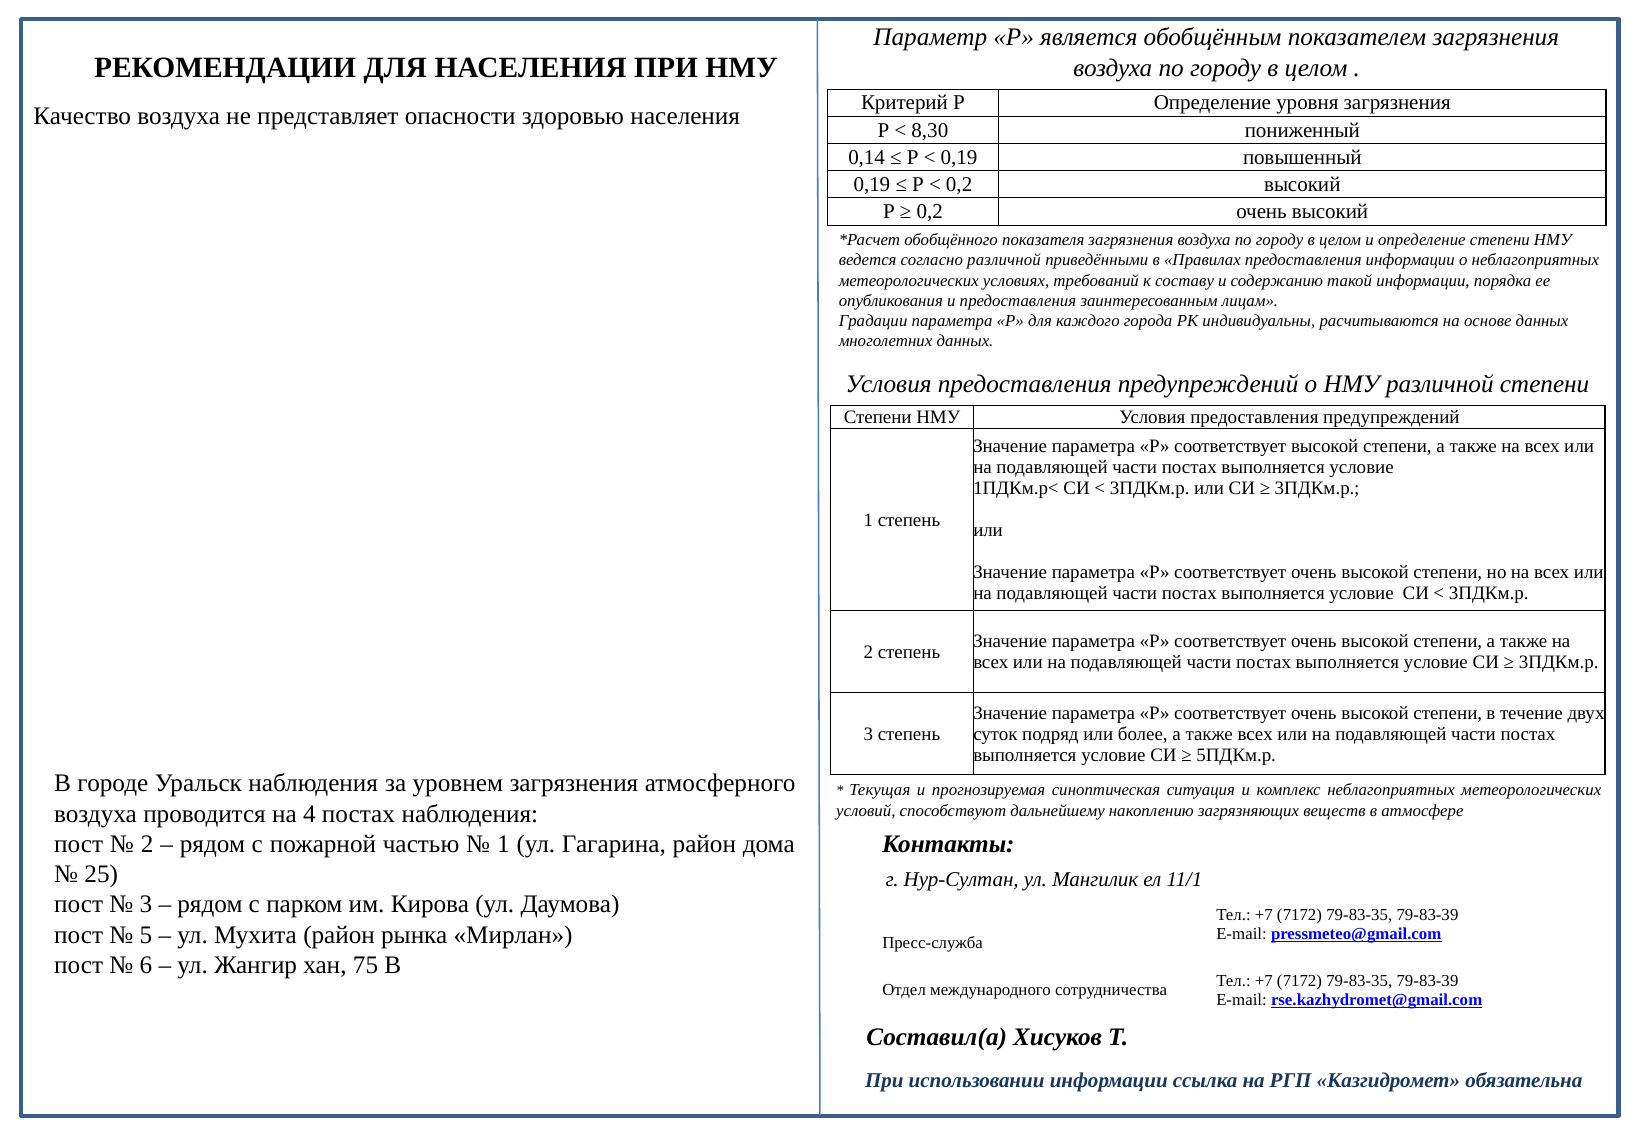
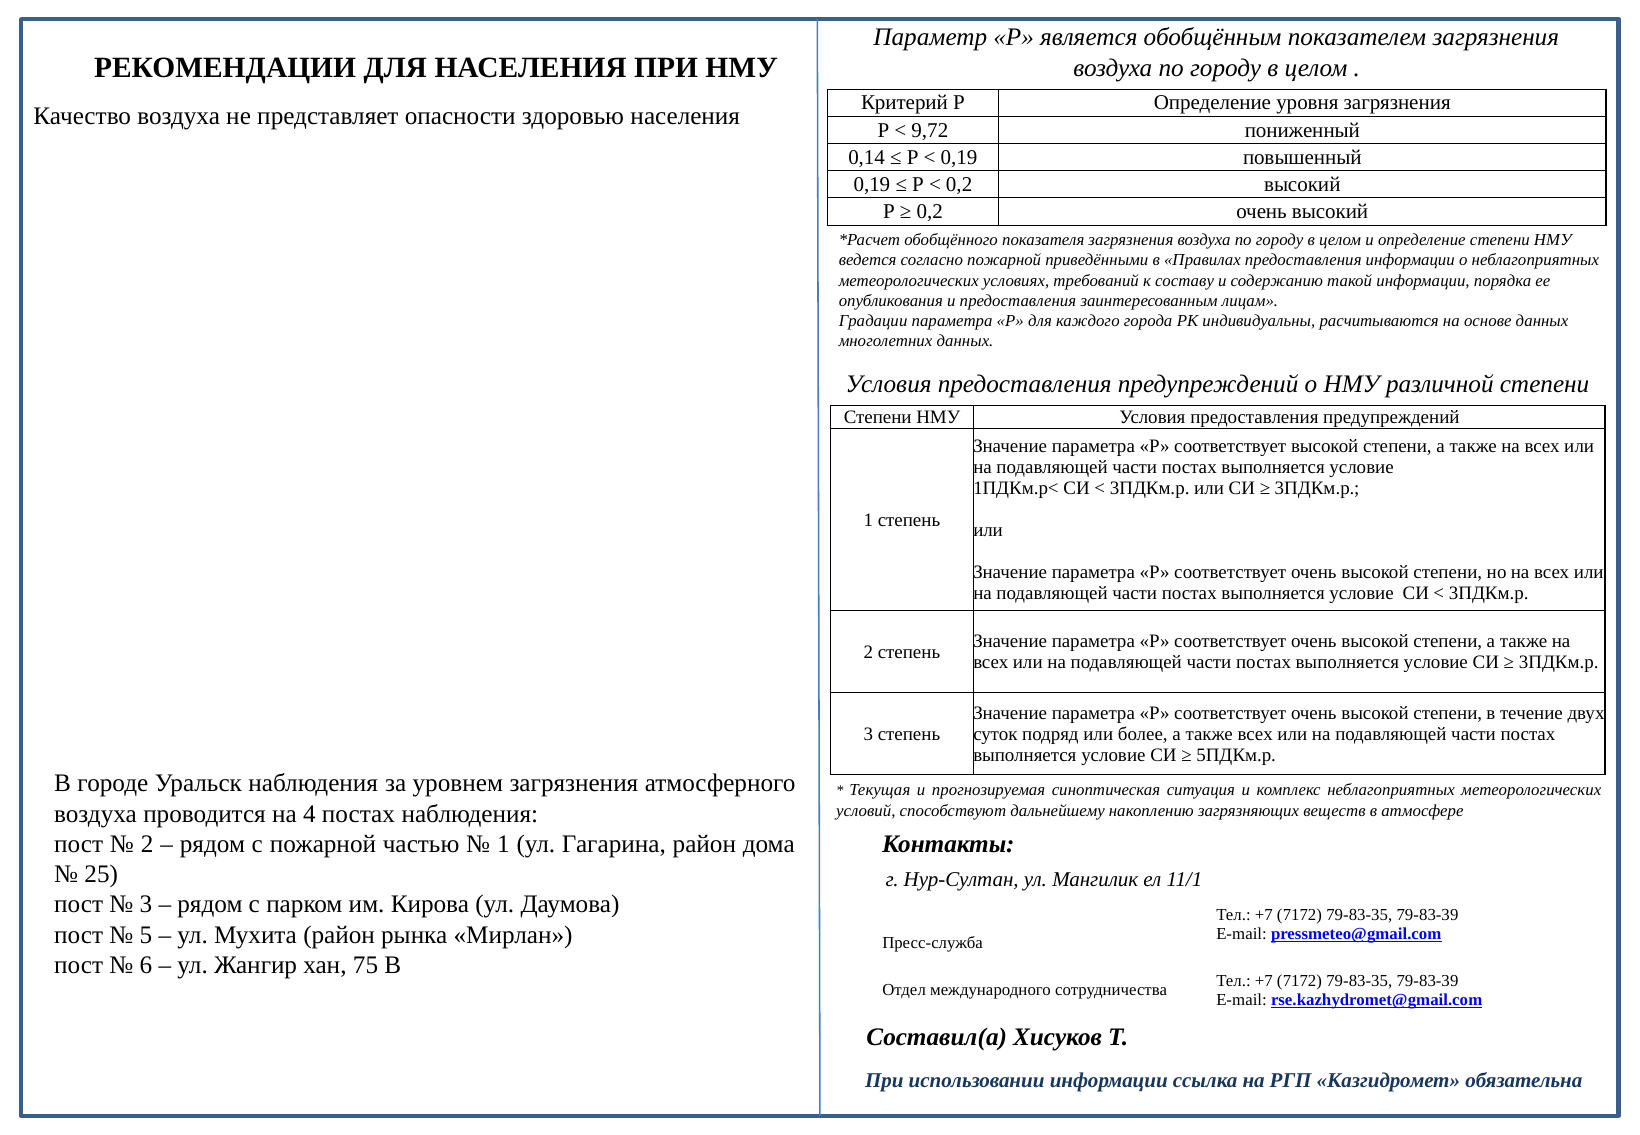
8,30: 8,30 -> 9,72
согласно различной: различной -> пожарной
